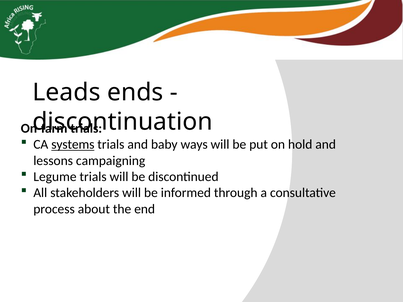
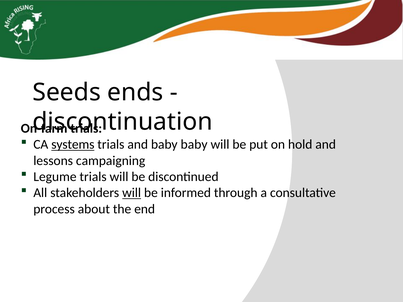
Leads: Leads -> Seeds
baby ways: ways -> baby
will at (132, 193) underline: none -> present
